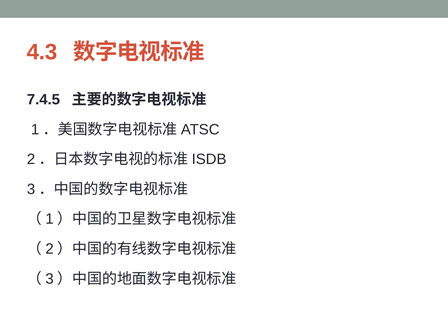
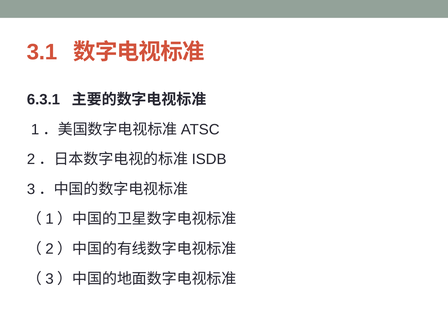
4.3: 4.3 -> 3.1
7.4.5: 7.4.5 -> 6.3.1
